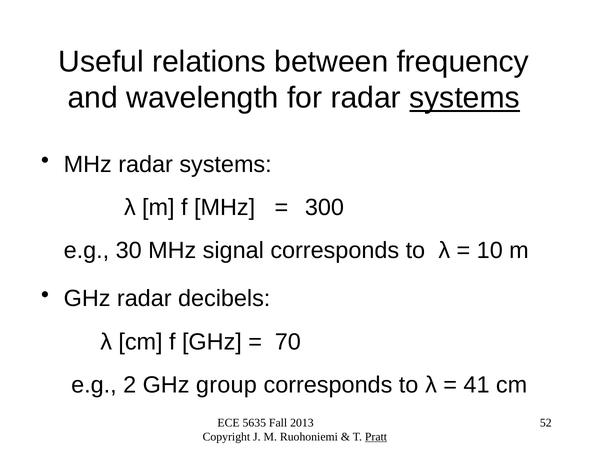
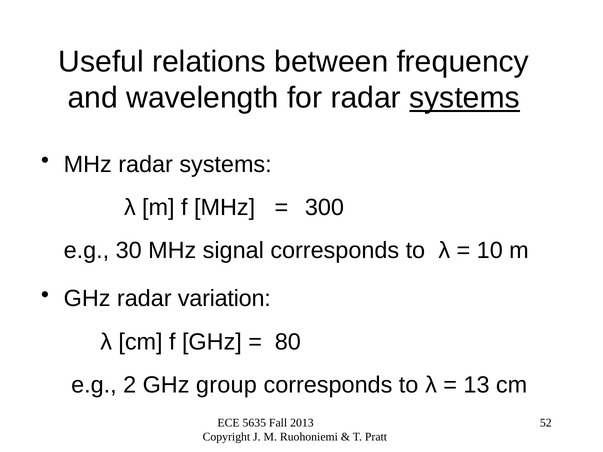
decibels: decibels -> variation
70: 70 -> 80
41: 41 -> 13
Pratt underline: present -> none
